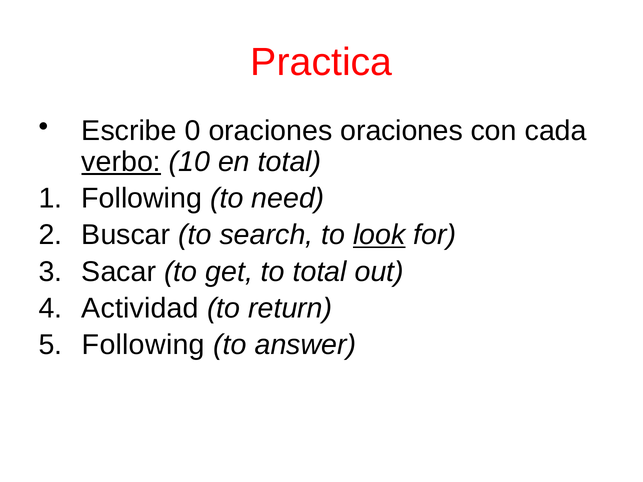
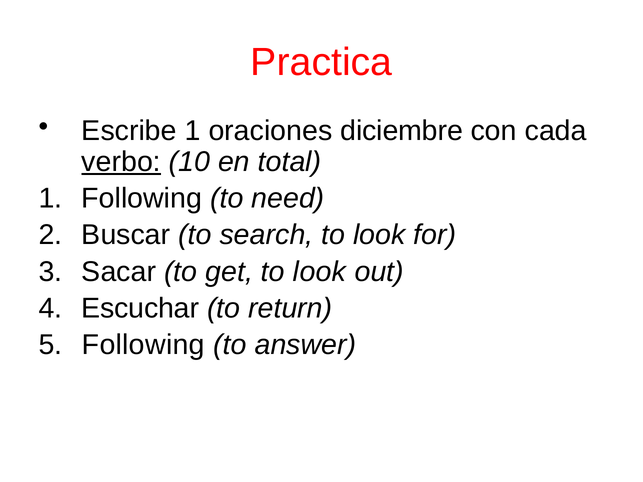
Escribe 0: 0 -> 1
oraciones oraciones: oraciones -> diciembre
look at (379, 235) underline: present -> none
get to total: total -> look
Actividad: Actividad -> Escuchar
